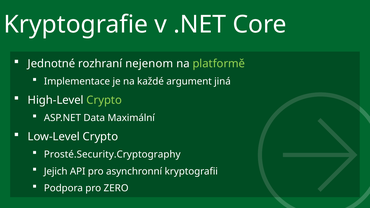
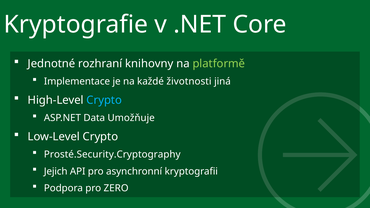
nejenom: nejenom -> knihovny
argument: argument -> životnosti
Crypto at (104, 100) colour: light green -> light blue
Maximální: Maximální -> Umožňuje
